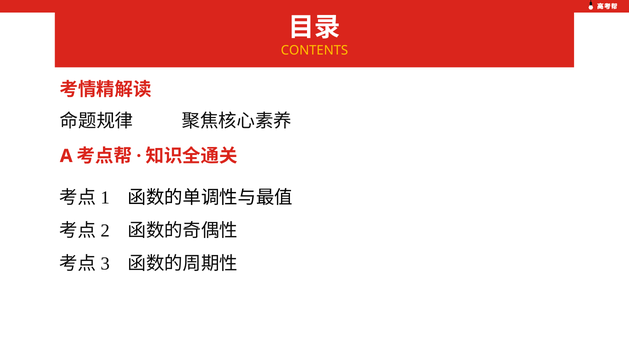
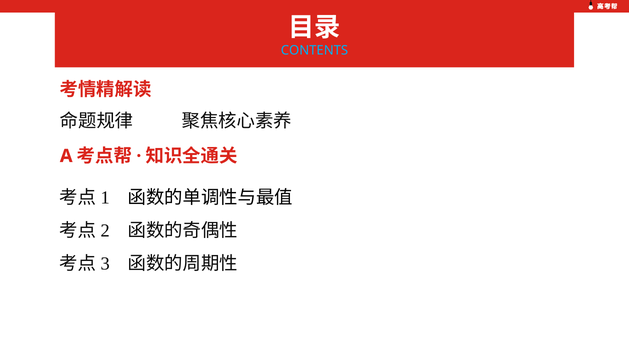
CONTENTS colour: yellow -> light blue
